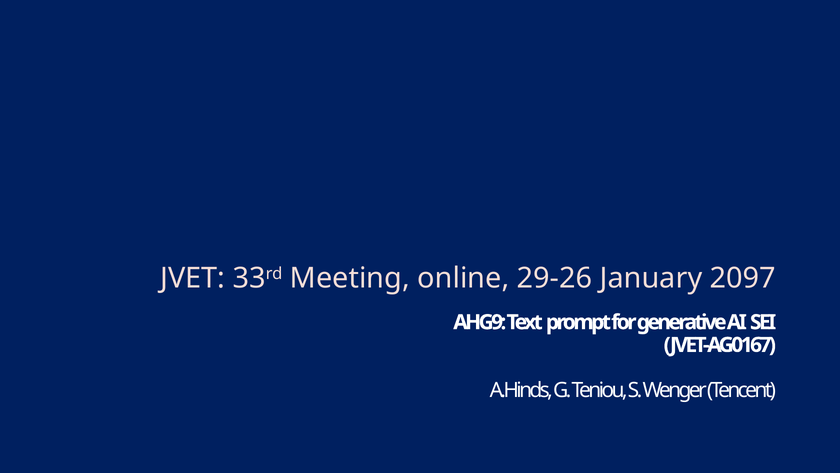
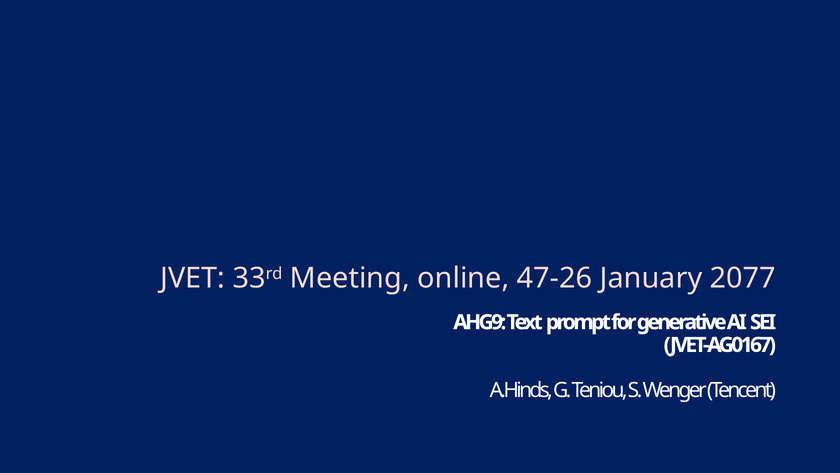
29-26: 29-26 -> 47-26
2097: 2097 -> 2077
